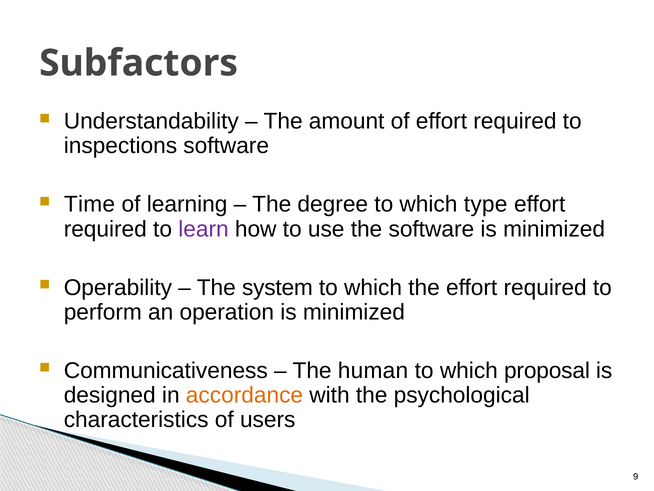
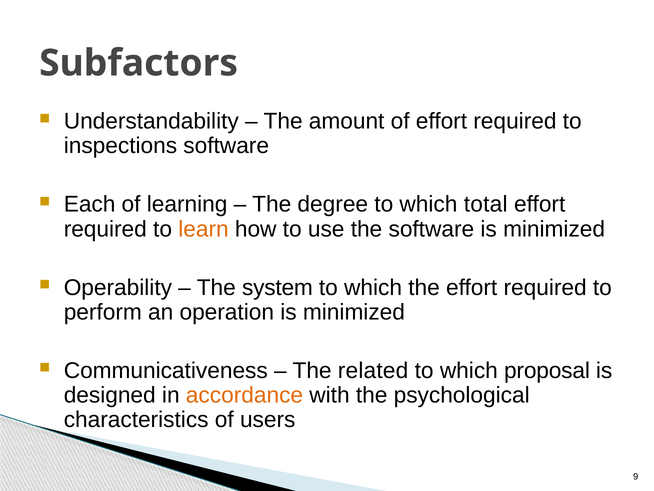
Time: Time -> Each
type: type -> total
learn colour: purple -> orange
human: human -> related
